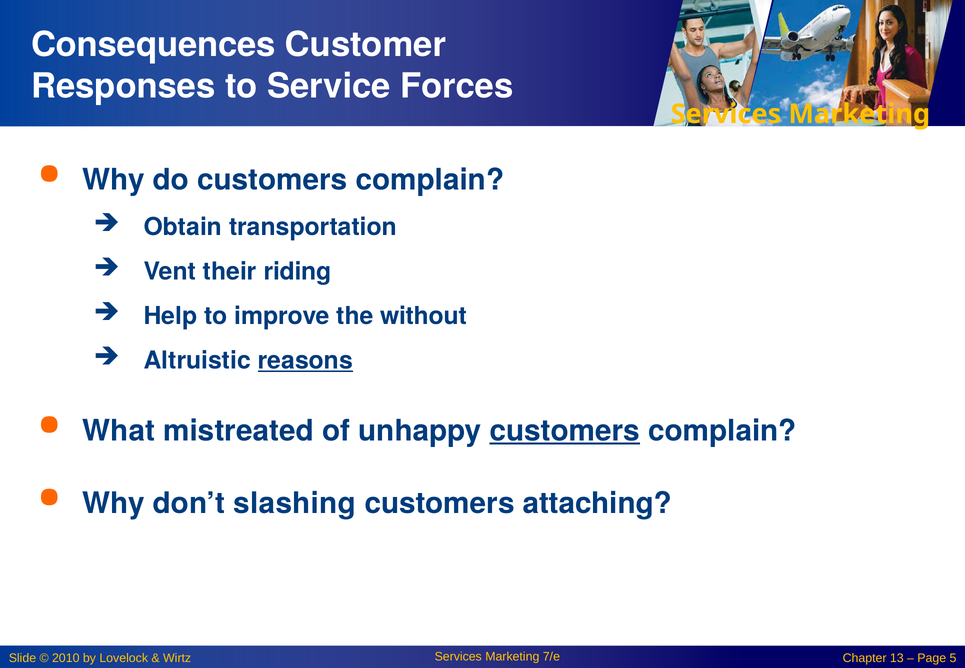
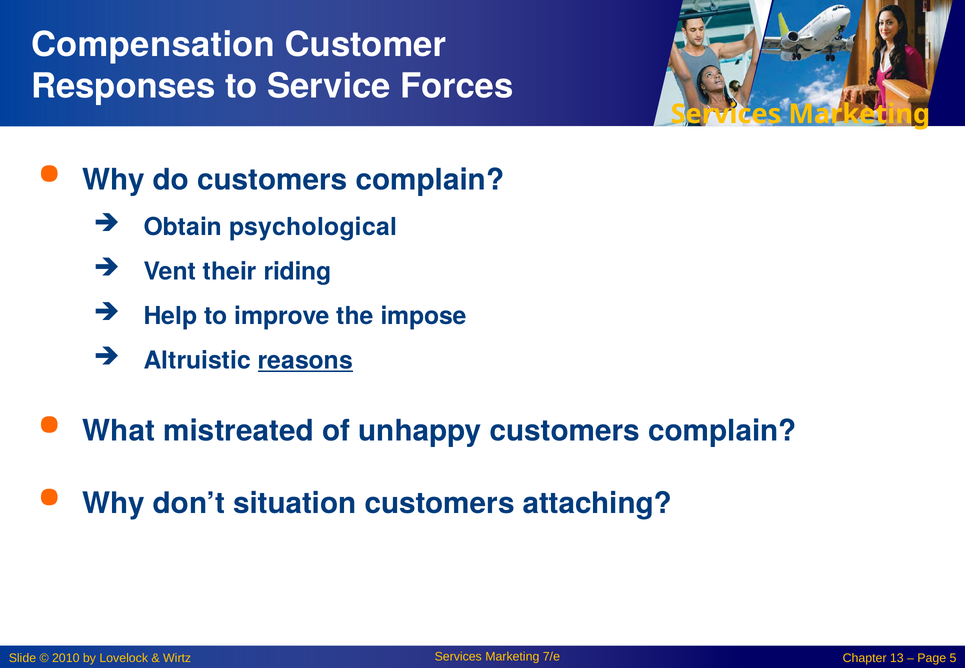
Consequences: Consequences -> Compensation
transportation: transportation -> psychological
without: without -> impose
customers at (565, 431) underline: present -> none
slashing: slashing -> situation
